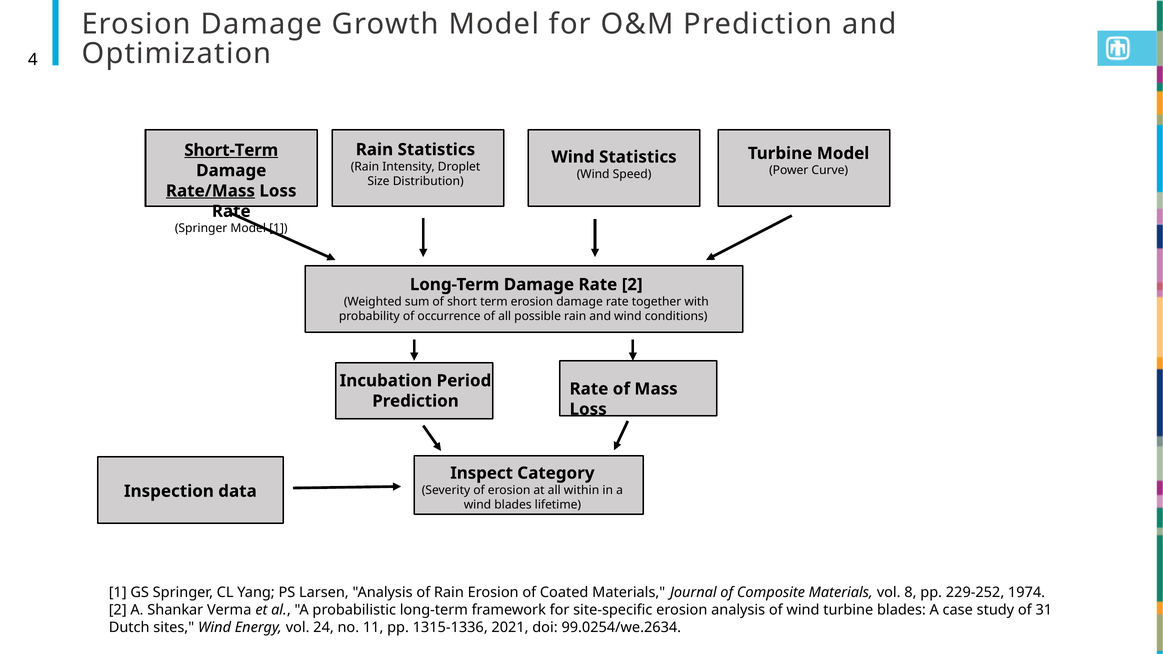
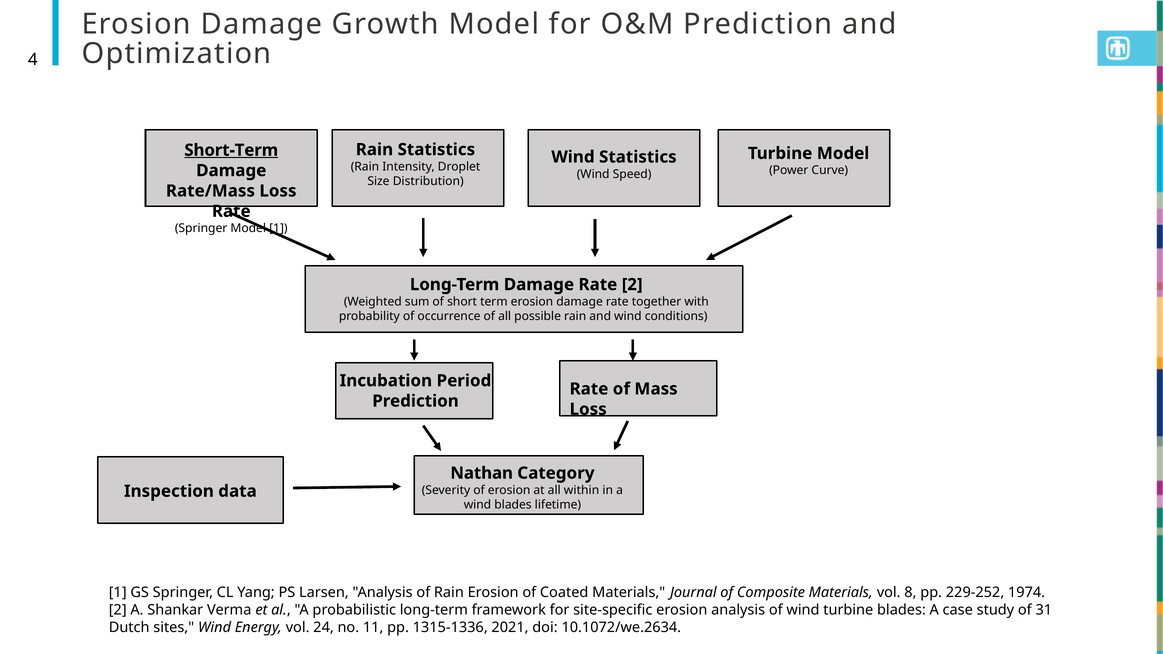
Rate/Mass underline: present -> none
Inspect: Inspect -> Nathan
99.0254/we.2634: 99.0254/we.2634 -> 10.1072/we.2634
